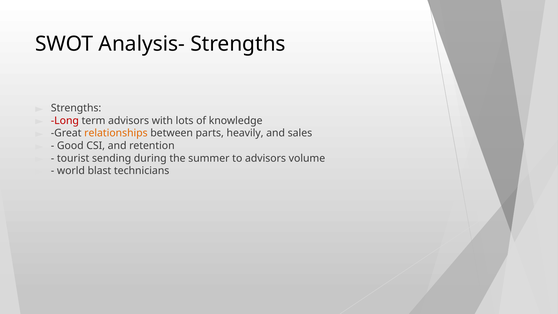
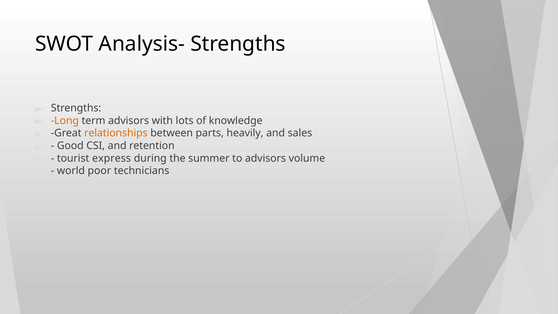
Long colour: red -> orange
sending: sending -> express
blast: blast -> poor
